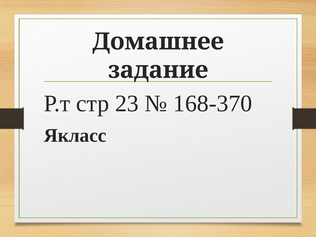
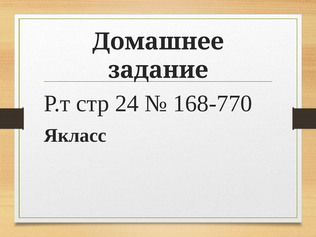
23: 23 -> 24
168-370: 168-370 -> 168-770
